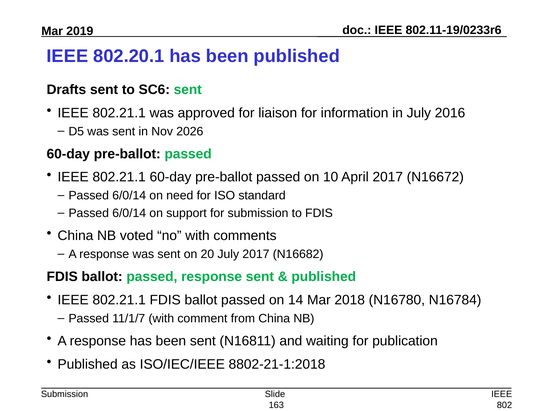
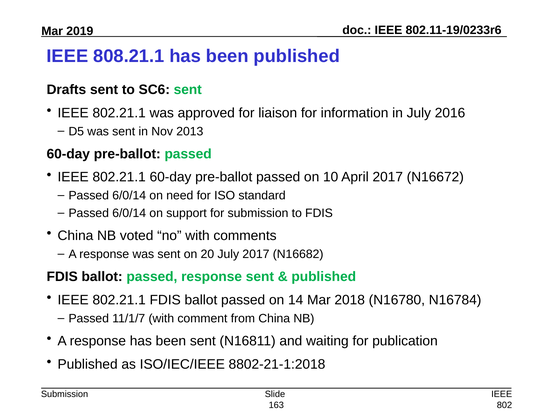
802.20.1: 802.20.1 -> 808.21.1
2026: 2026 -> 2013
